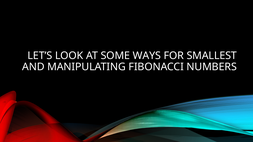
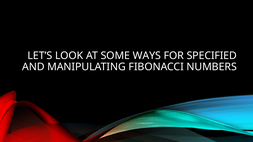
SMALLEST: SMALLEST -> SPECIFIED
